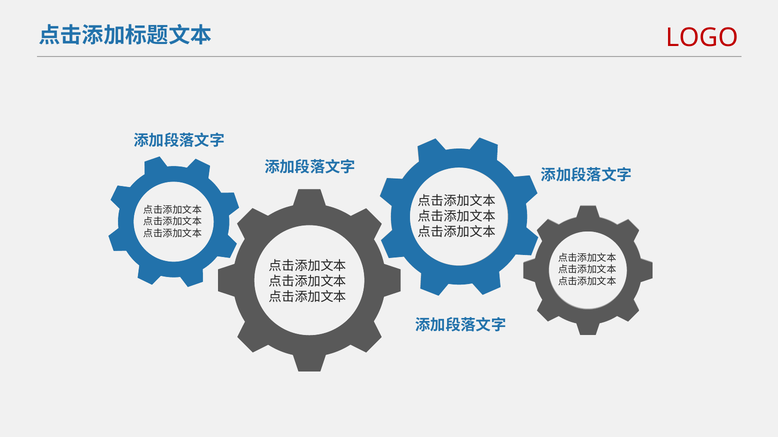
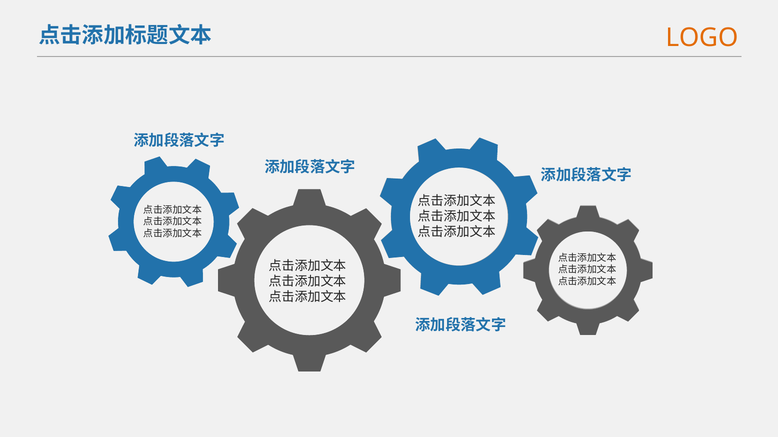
LOGO colour: red -> orange
